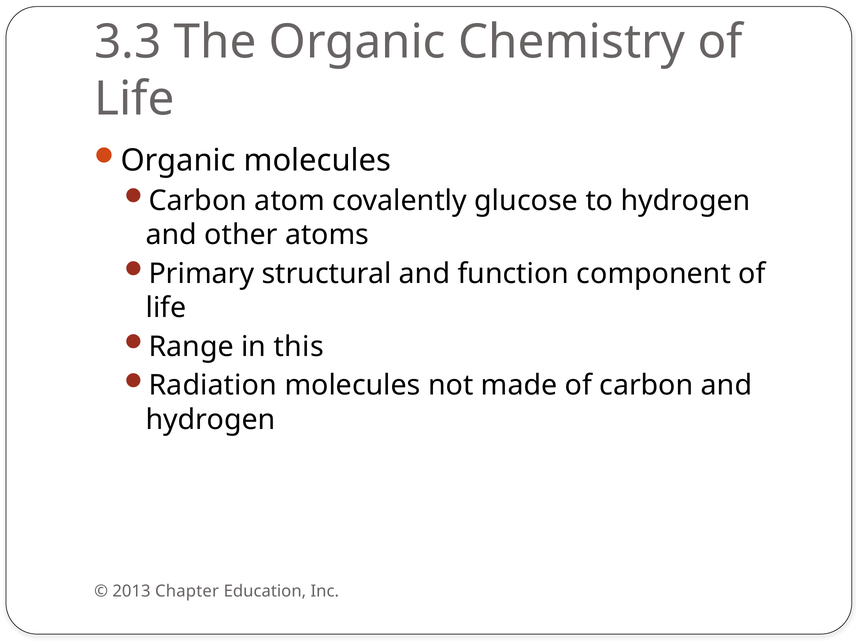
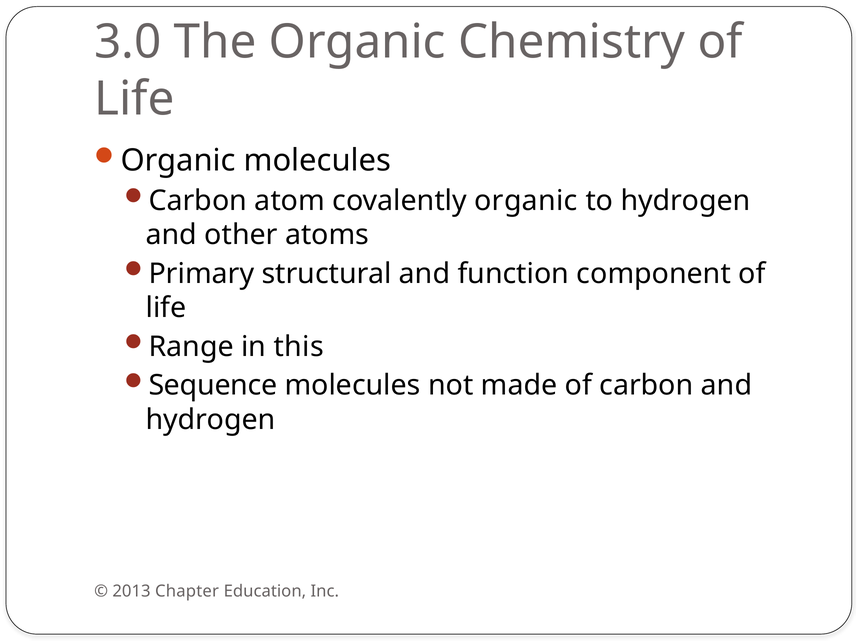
3.3: 3.3 -> 3.0
covalently glucose: glucose -> organic
Radiation: Radiation -> Sequence
